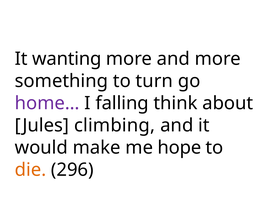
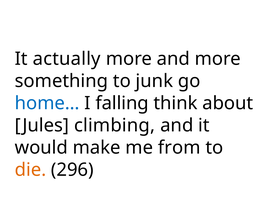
wanting: wanting -> actually
turn: turn -> junk
home… colour: purple -> blue
hope: hope -> from
